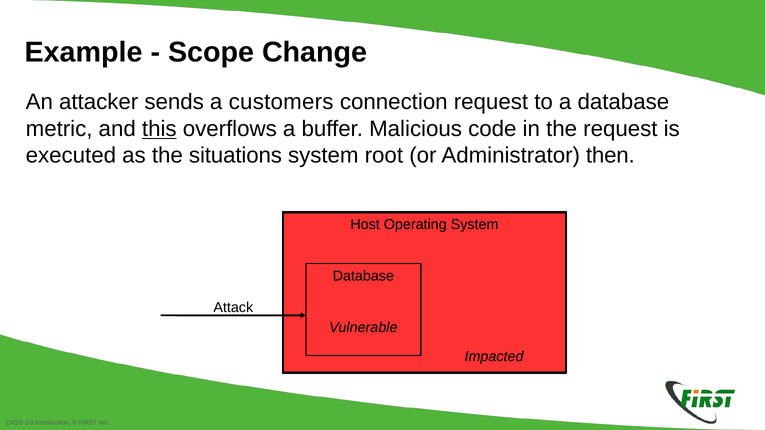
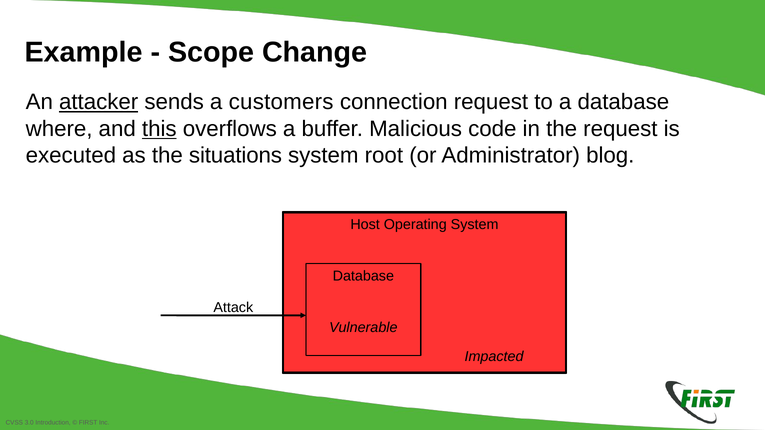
attacker underline: none -> present
metric: metric -> where
then: then -> blog
